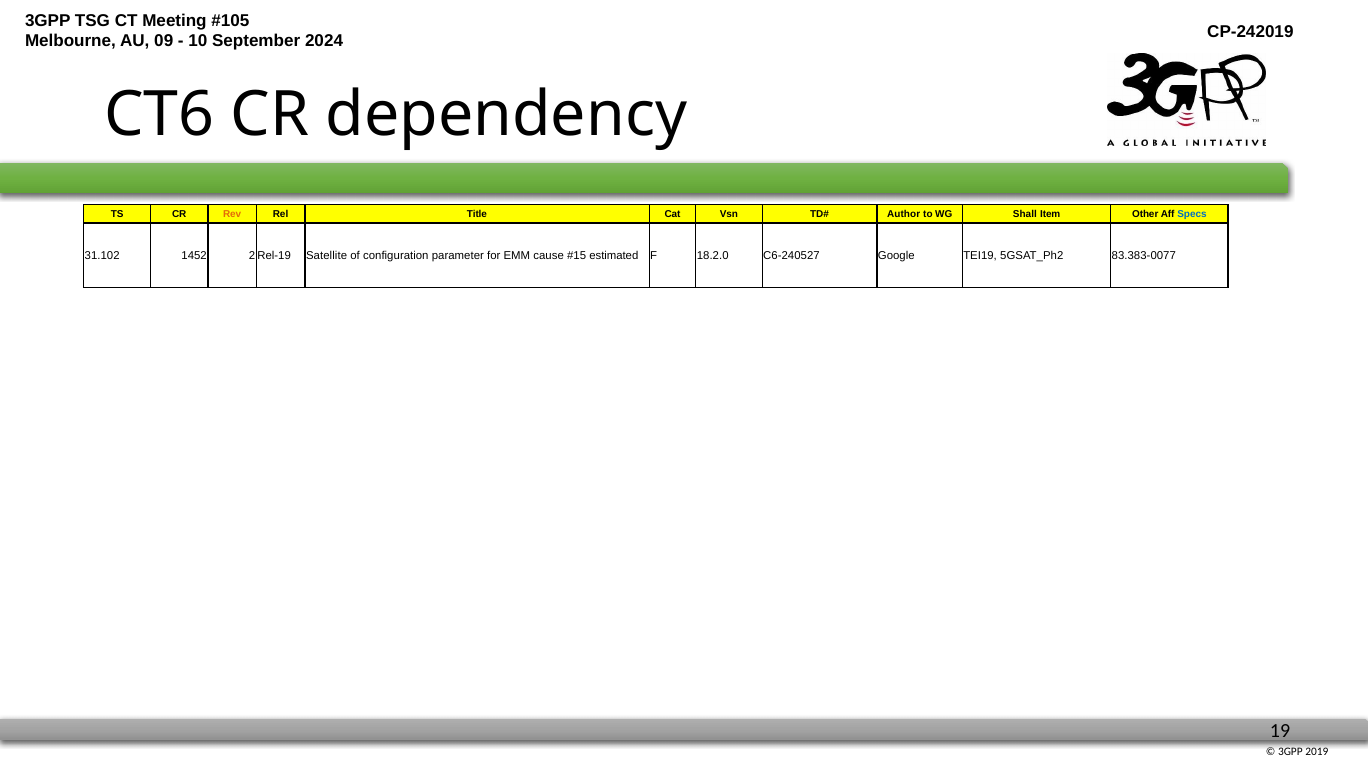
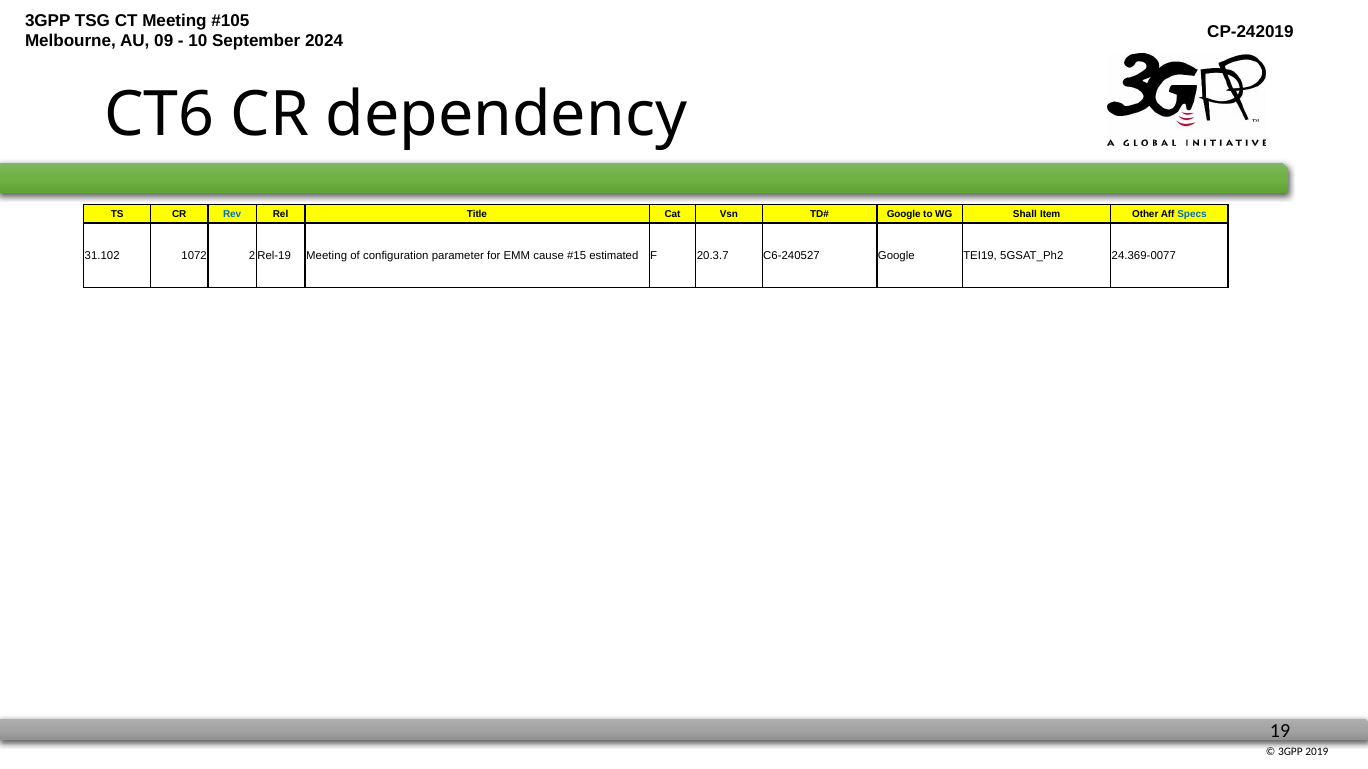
Rev colour: orange -> blue
Author at (904, 215): Author -> Google
1452: 1452 -> 1072
Satellite at (327, 256): Satellite -> Meeting
18.2.0: 18.2.0 -> 20.3.7
83.383-0077: 83.383-0077 -> 24.369-0077
